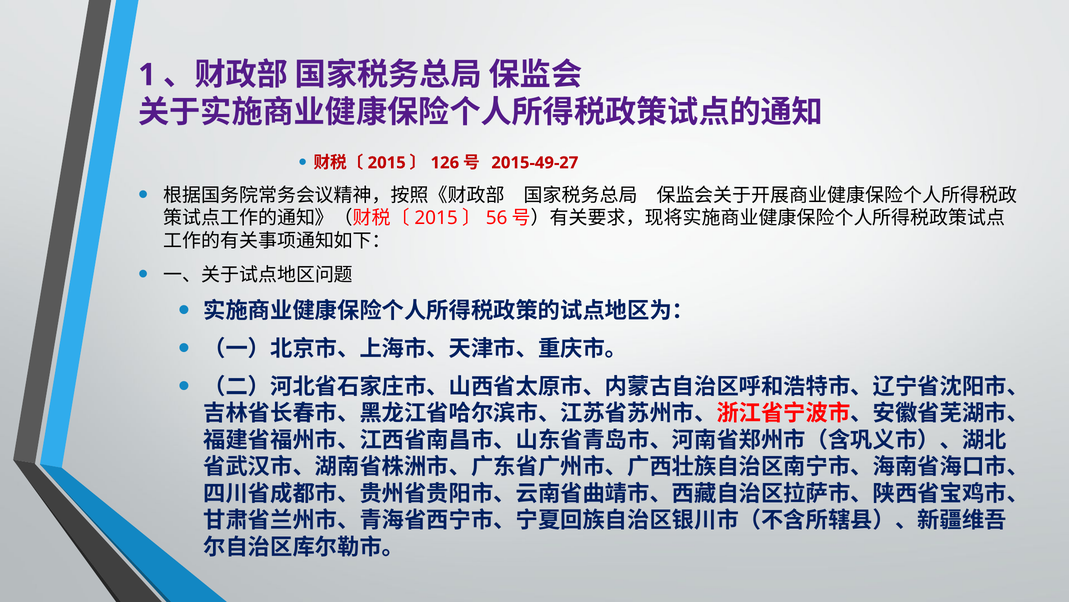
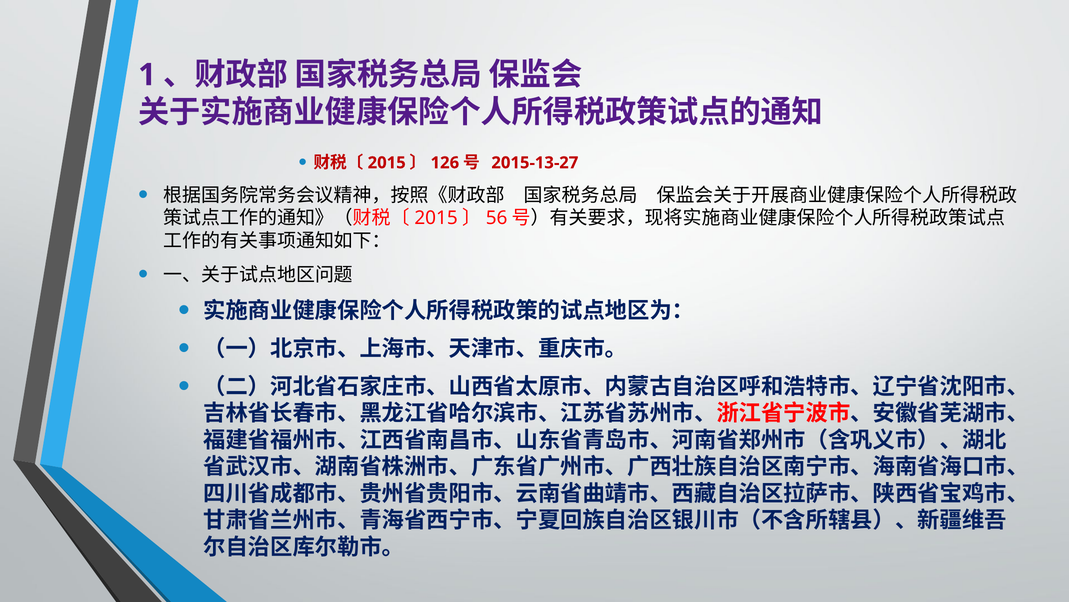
2015-49-27: 2015-49-27 -> 2015-13-27
